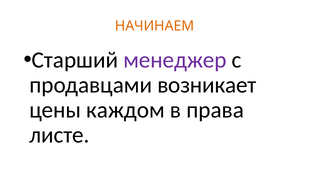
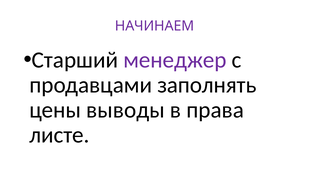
НАЧИНАЕМ colour: orange -> purple
возникает: возникает -> заполнять
каждом: каждом -> выводы
